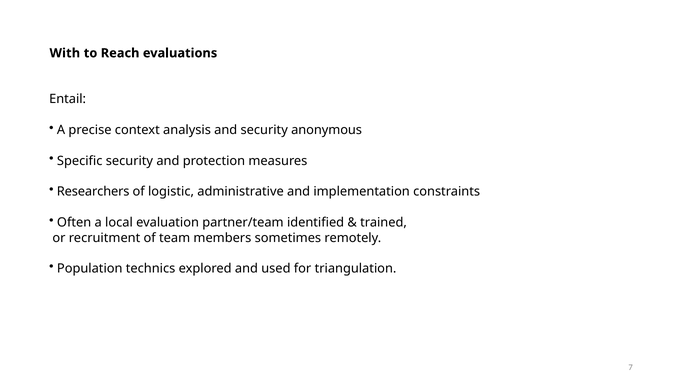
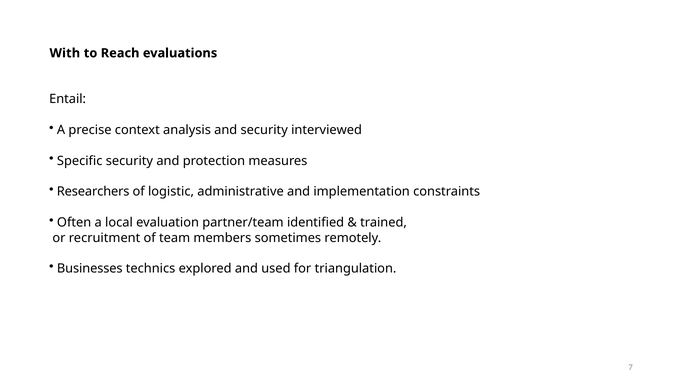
anonymous: anonymous -> interviewed
Population: Population -> Businesses
